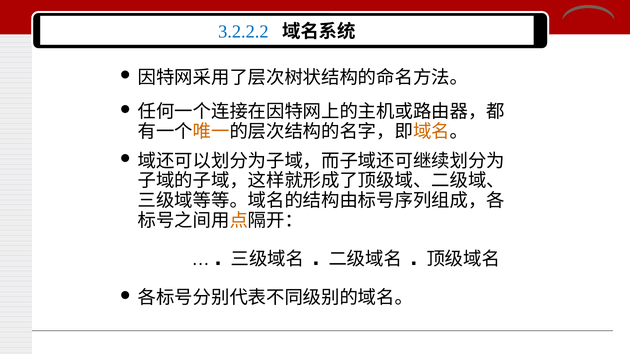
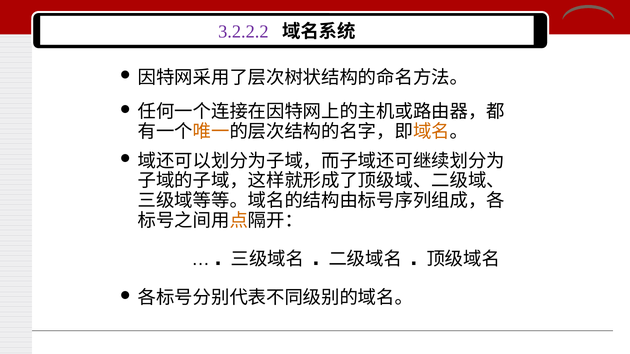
3.2.2.2 colour: blue -> purple
